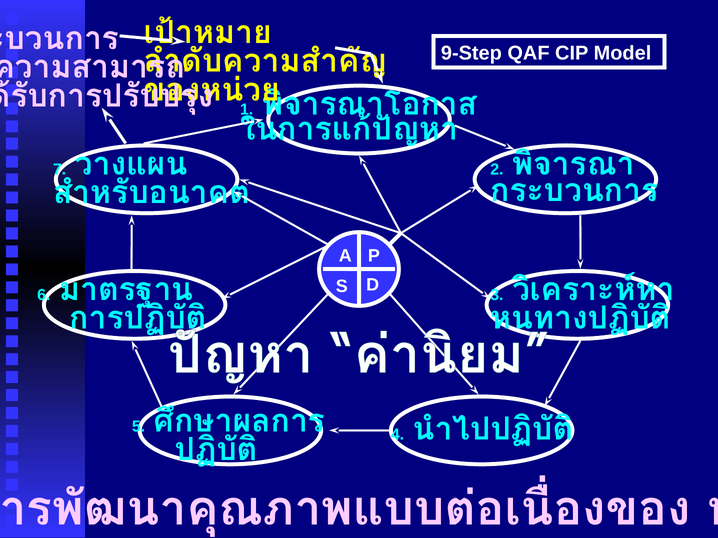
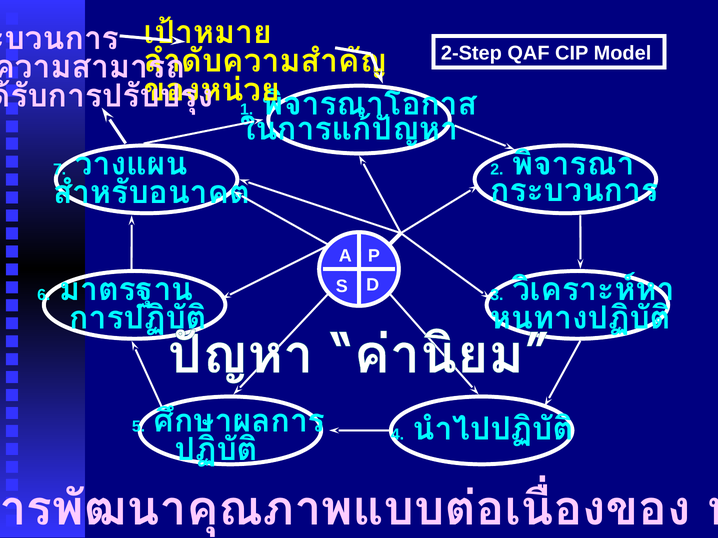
9-Step: 9-Step -> 2-Step
